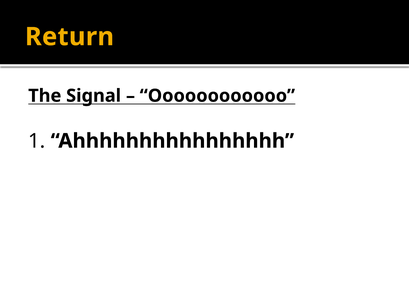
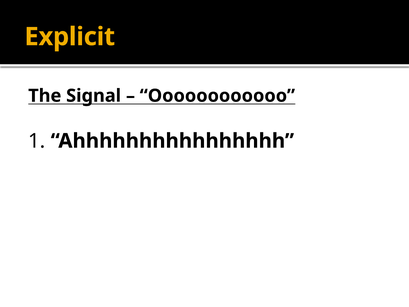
Return: Return -> Explicit
